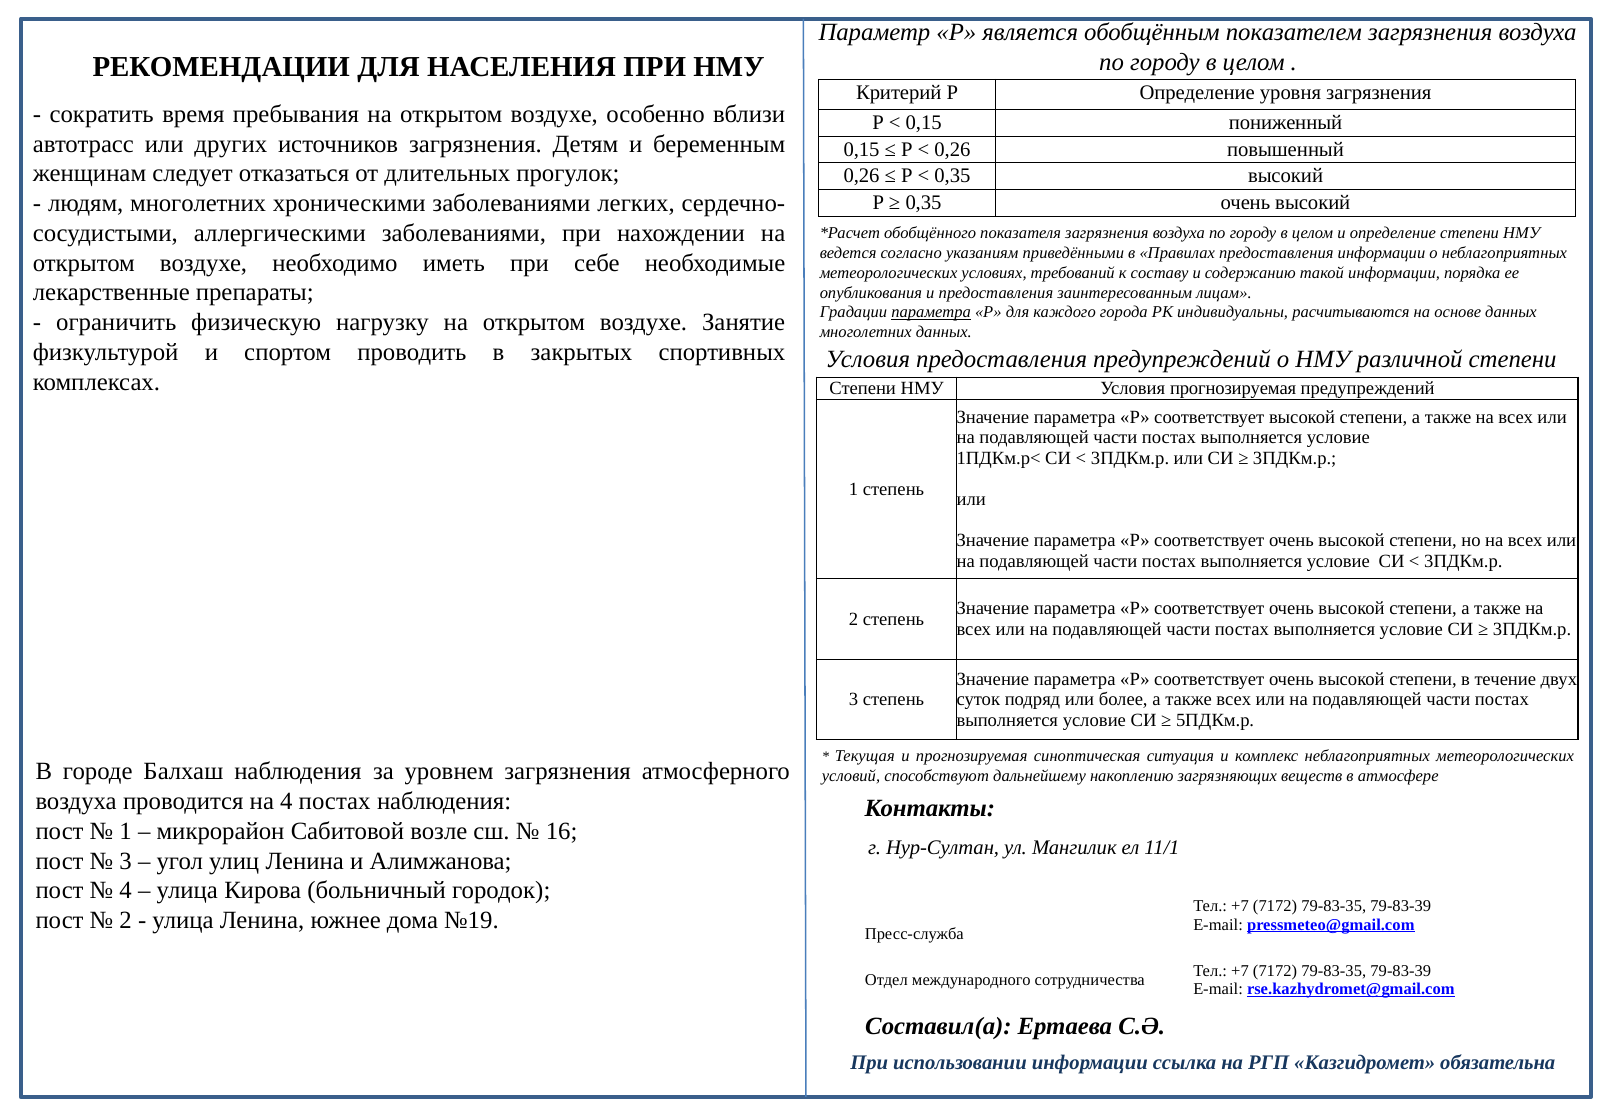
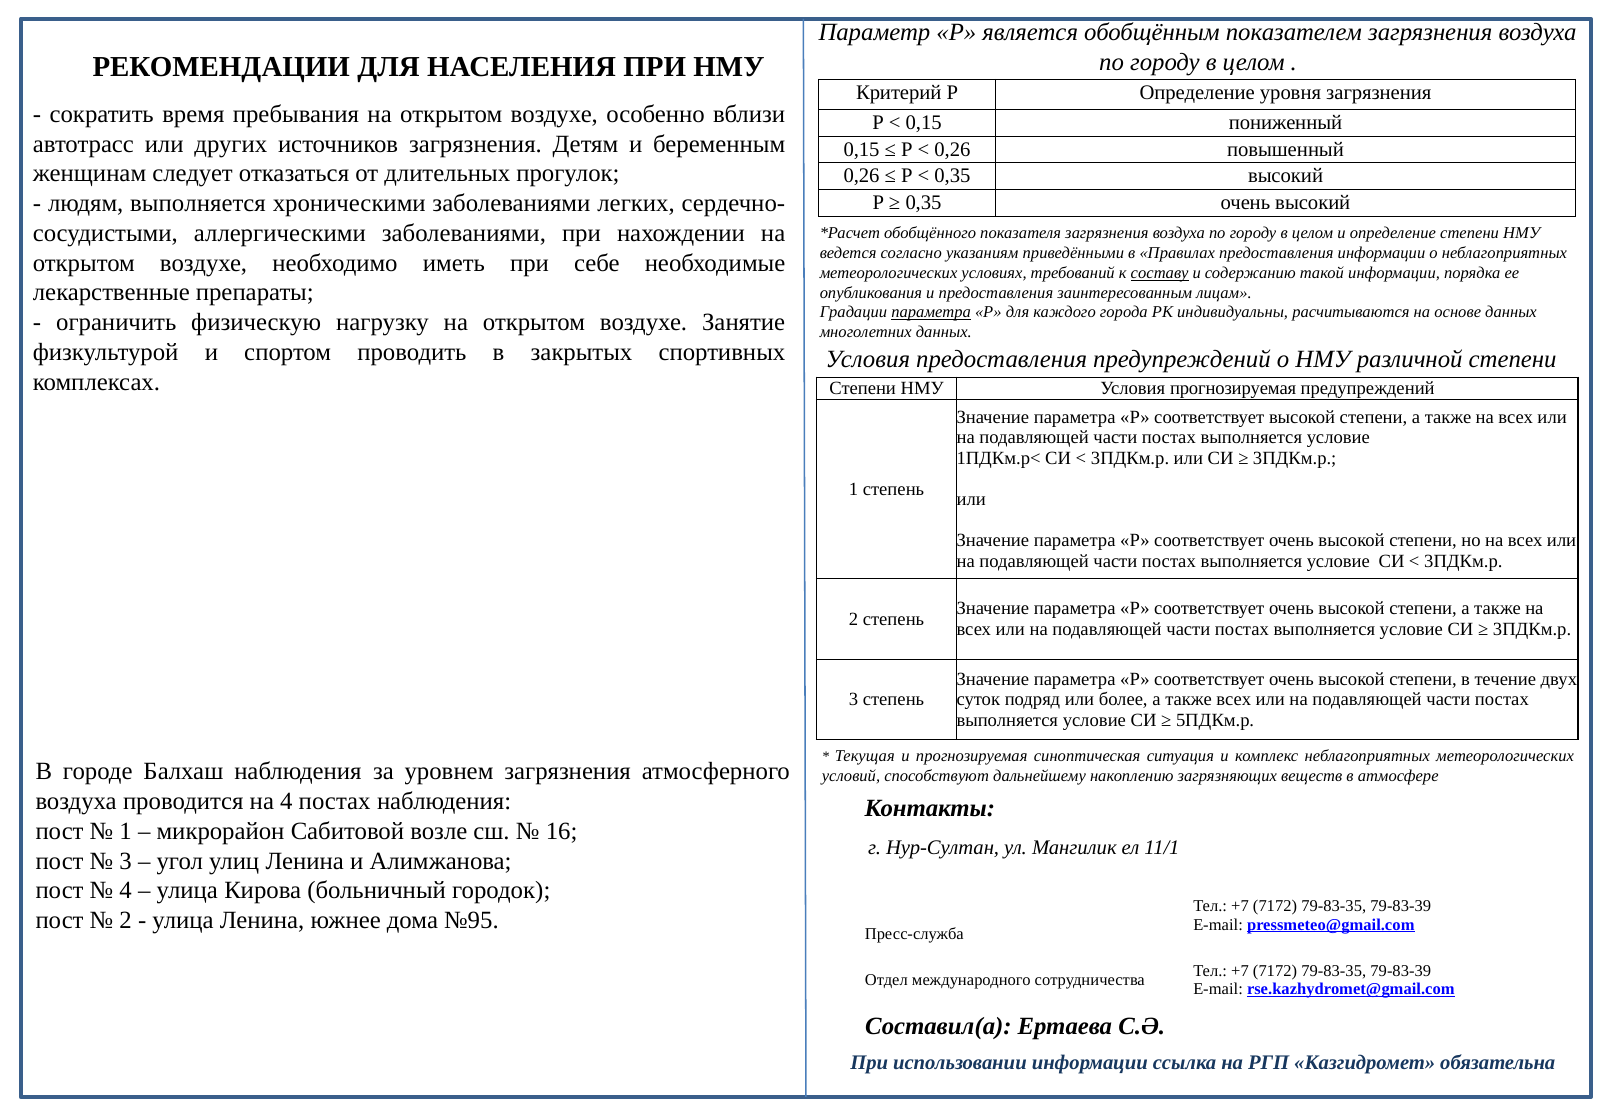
людям многолетних: многолетних -> выполняется
составу underline: none -> present
№19: №19 -> №95
